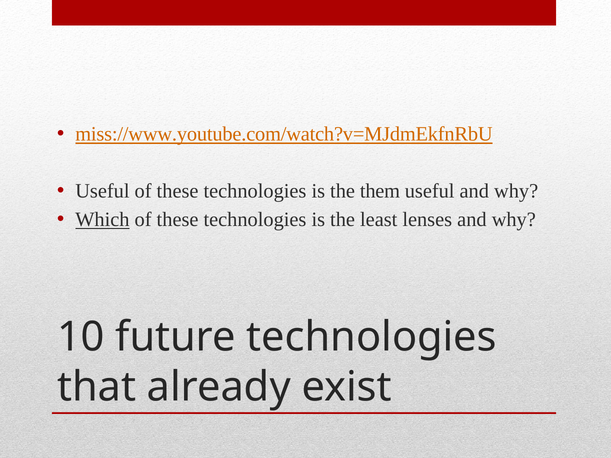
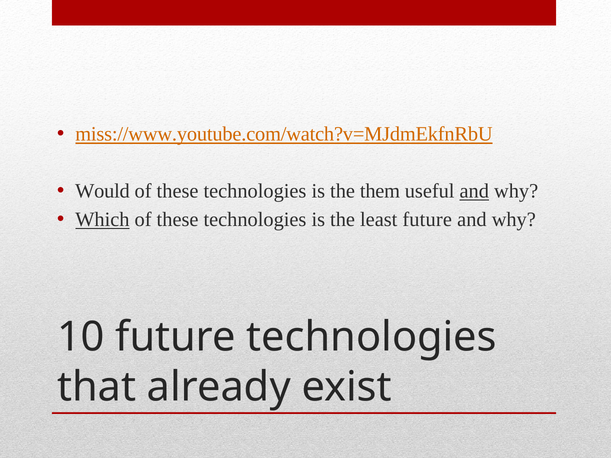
Useful at (102, 191): Useful -> Would
and at (474, 191) underline: none -> present
least lenses: lenses -> future
